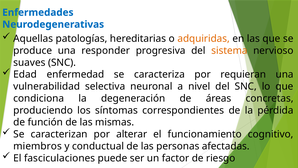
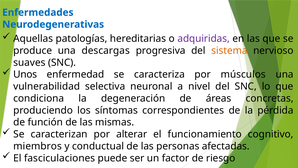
adquiridas colour: orange -> purple
responder: responder -> descargas
Edad: Edad -> Unos
requieran: requieran -> músculos
